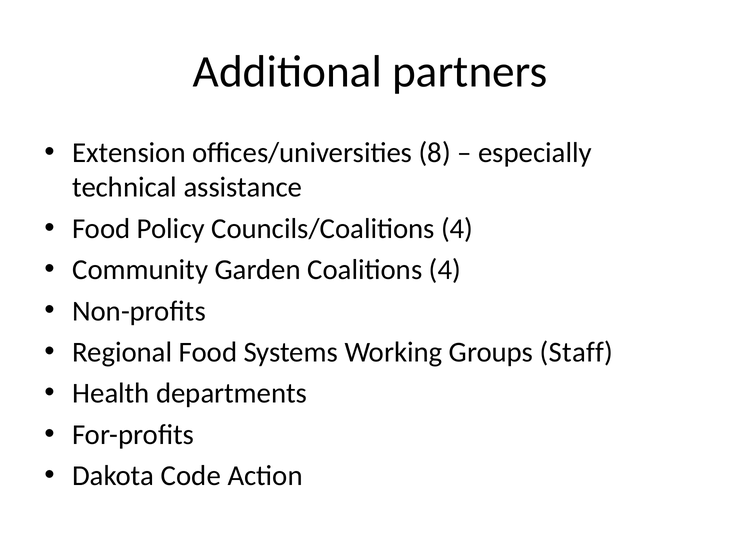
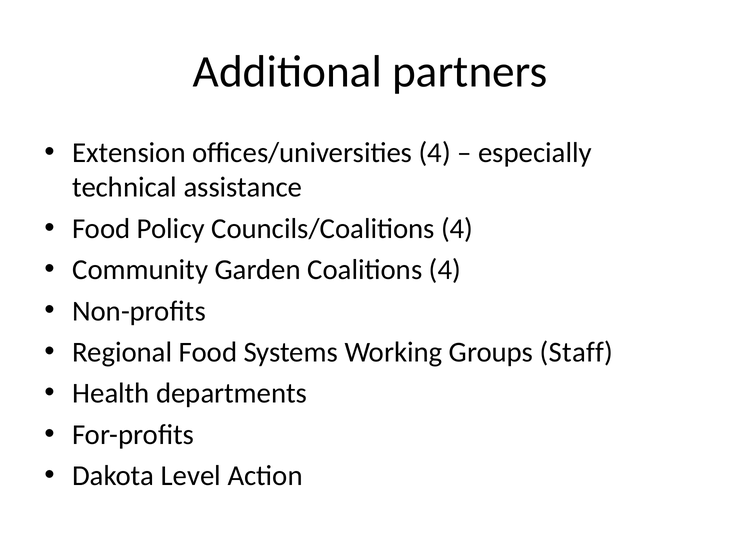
offices/universities 8: 8 -> 4
Code: Code -> Level
